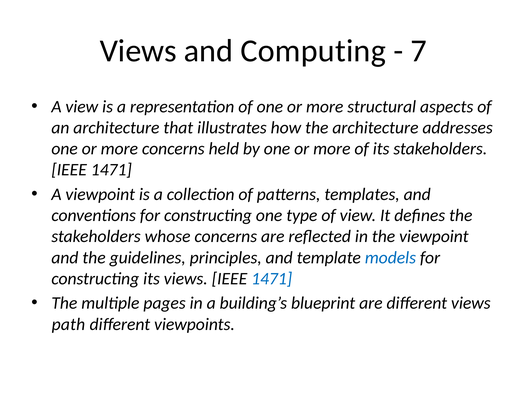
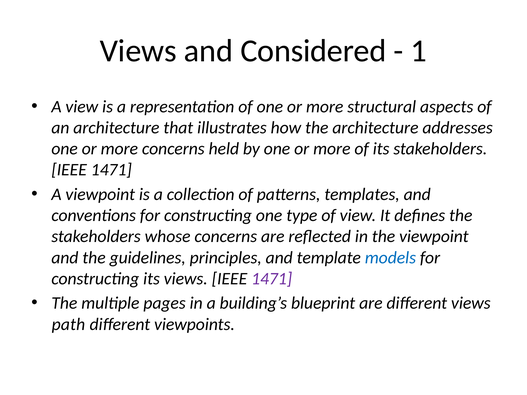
Computing: Computing -> Considered
7: 7 -> 1
1471 at (272, 279) colour: blue -> purple
